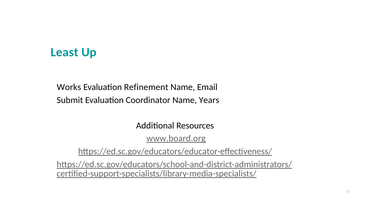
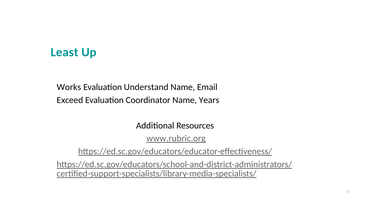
Refinement: Refinement -> Understand
Submit: Submit -> Exceed
www.board.org: www.board.org -> www.rubric.org
